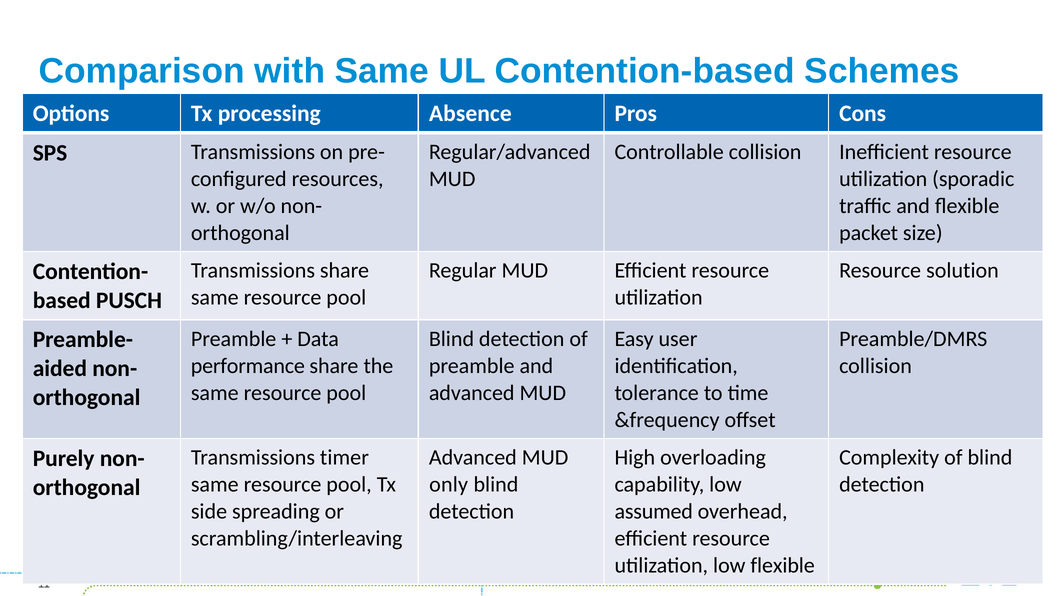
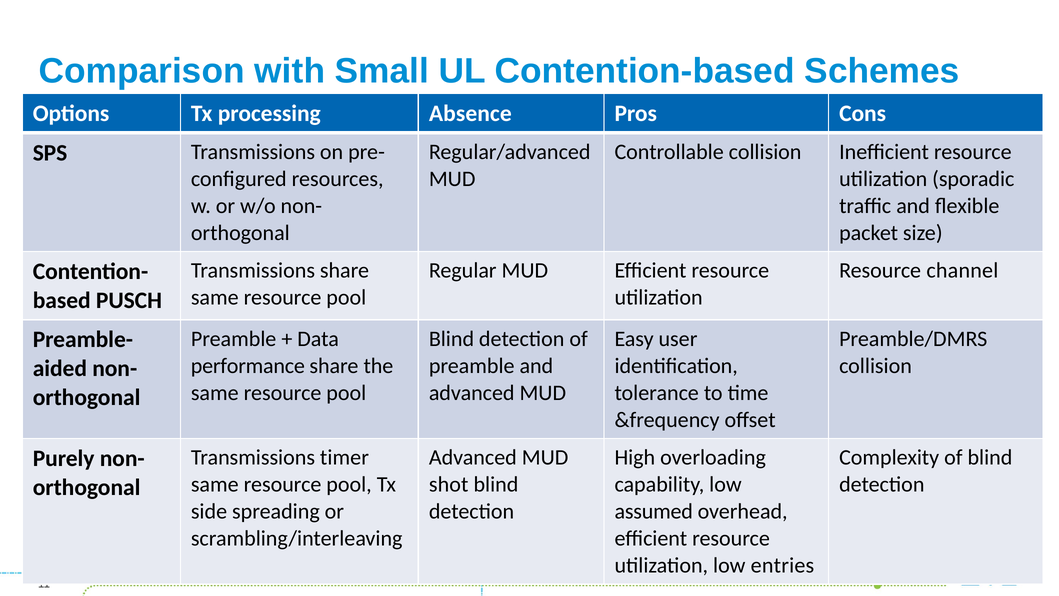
with Same: Same -> Small
solution: solution -> channel
only: only -> shot
low flexible: flexible -> entries
